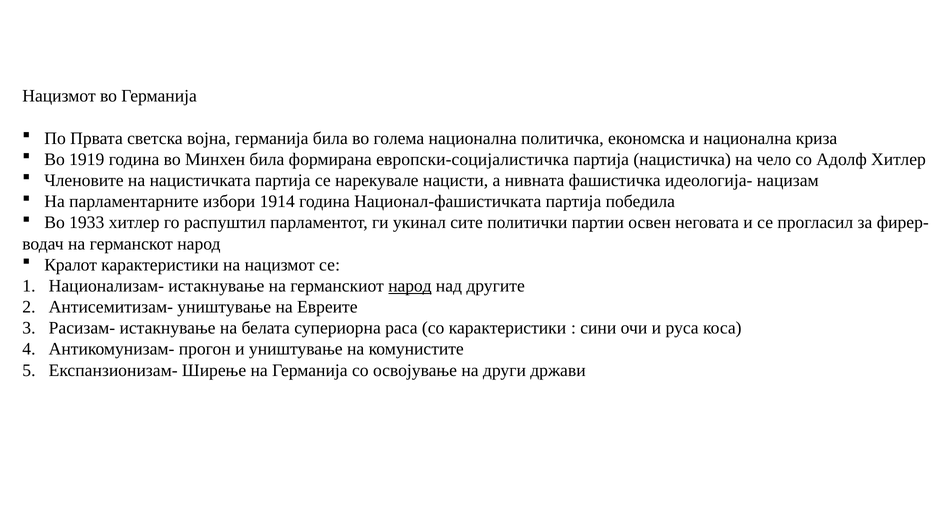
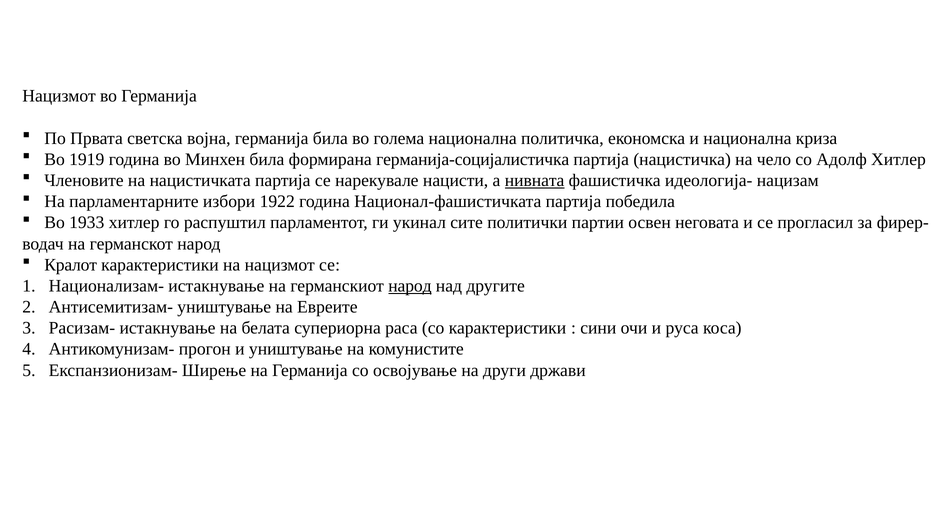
европски-социјалистичка: европски-социјалистичка -> германија-социјалистичка
нивната underline: none -> present
1914: 1914 -> 1922
